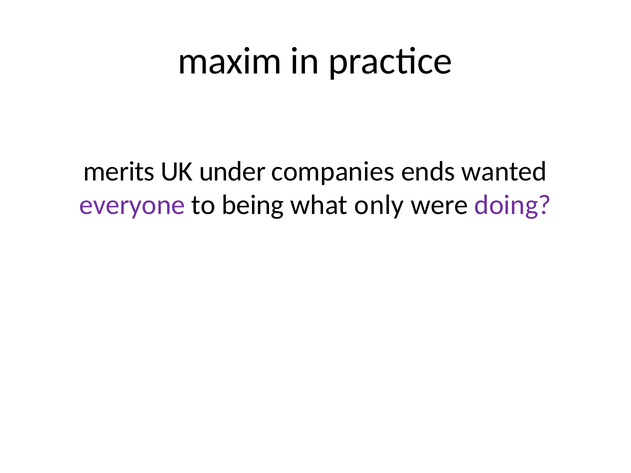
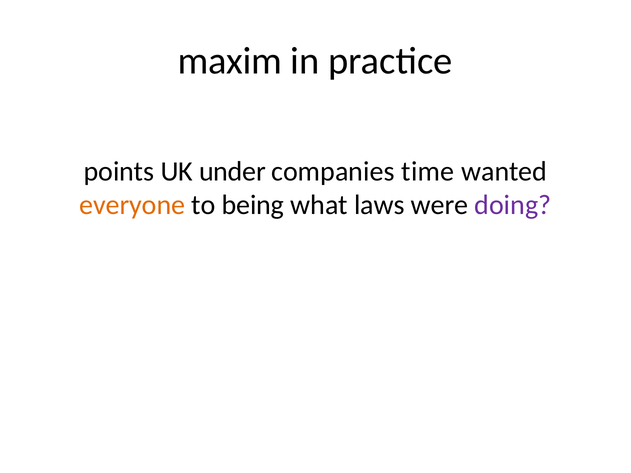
merits: merits -> points
ends: ends -> time
everyone colour: purple -> orange
only: only -> laws
